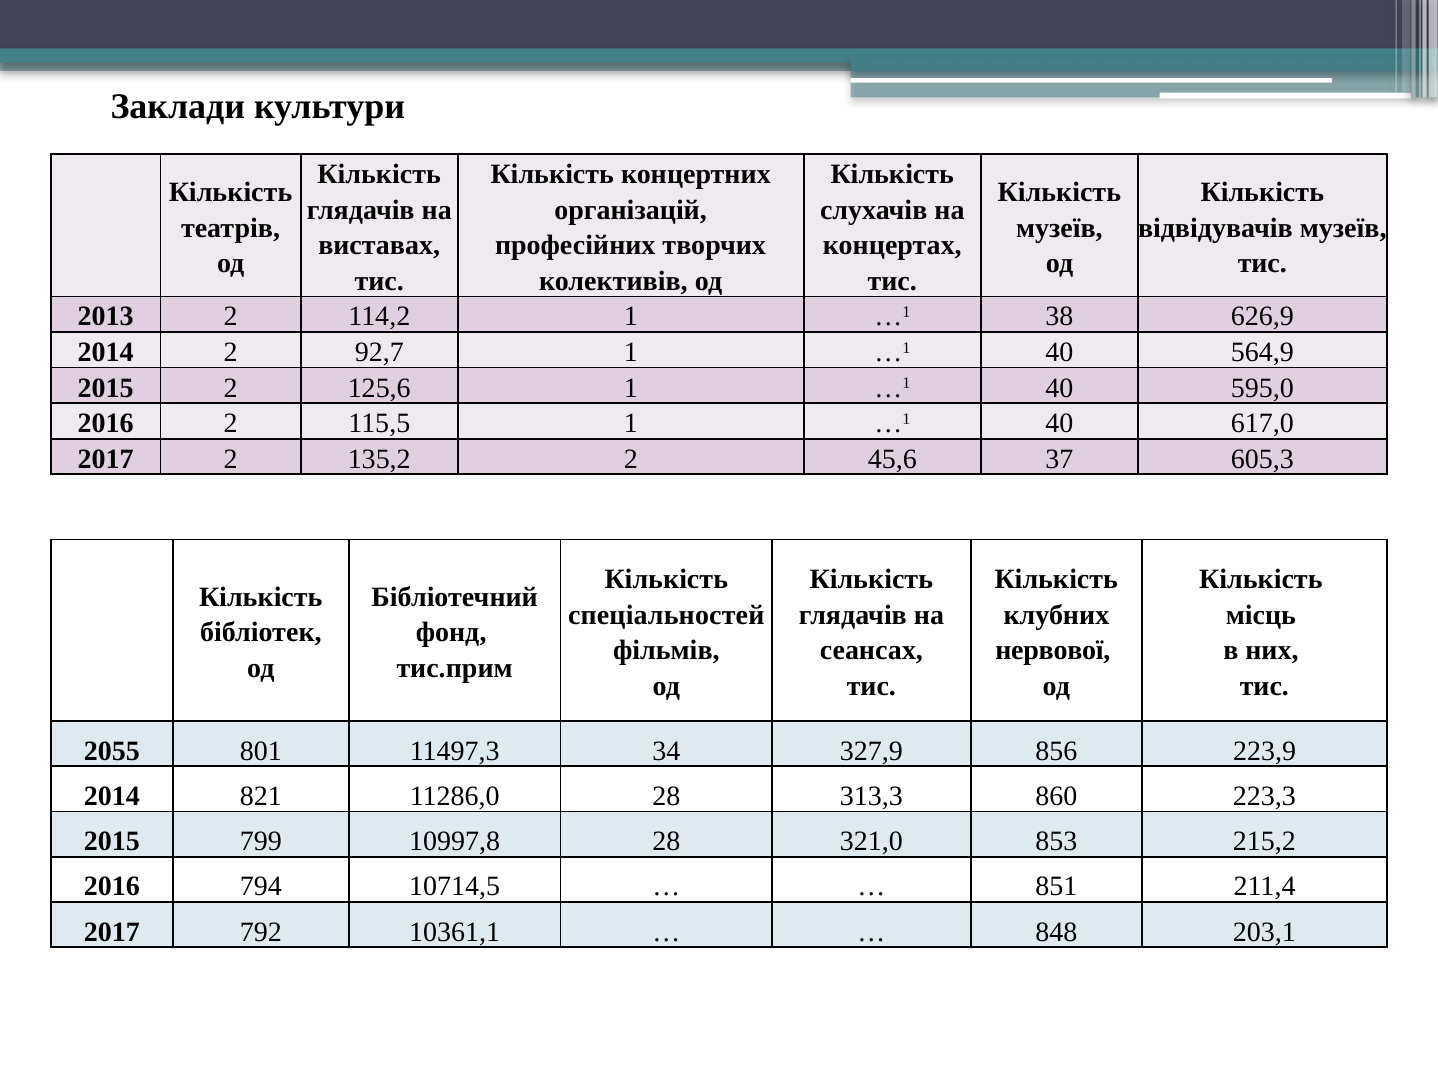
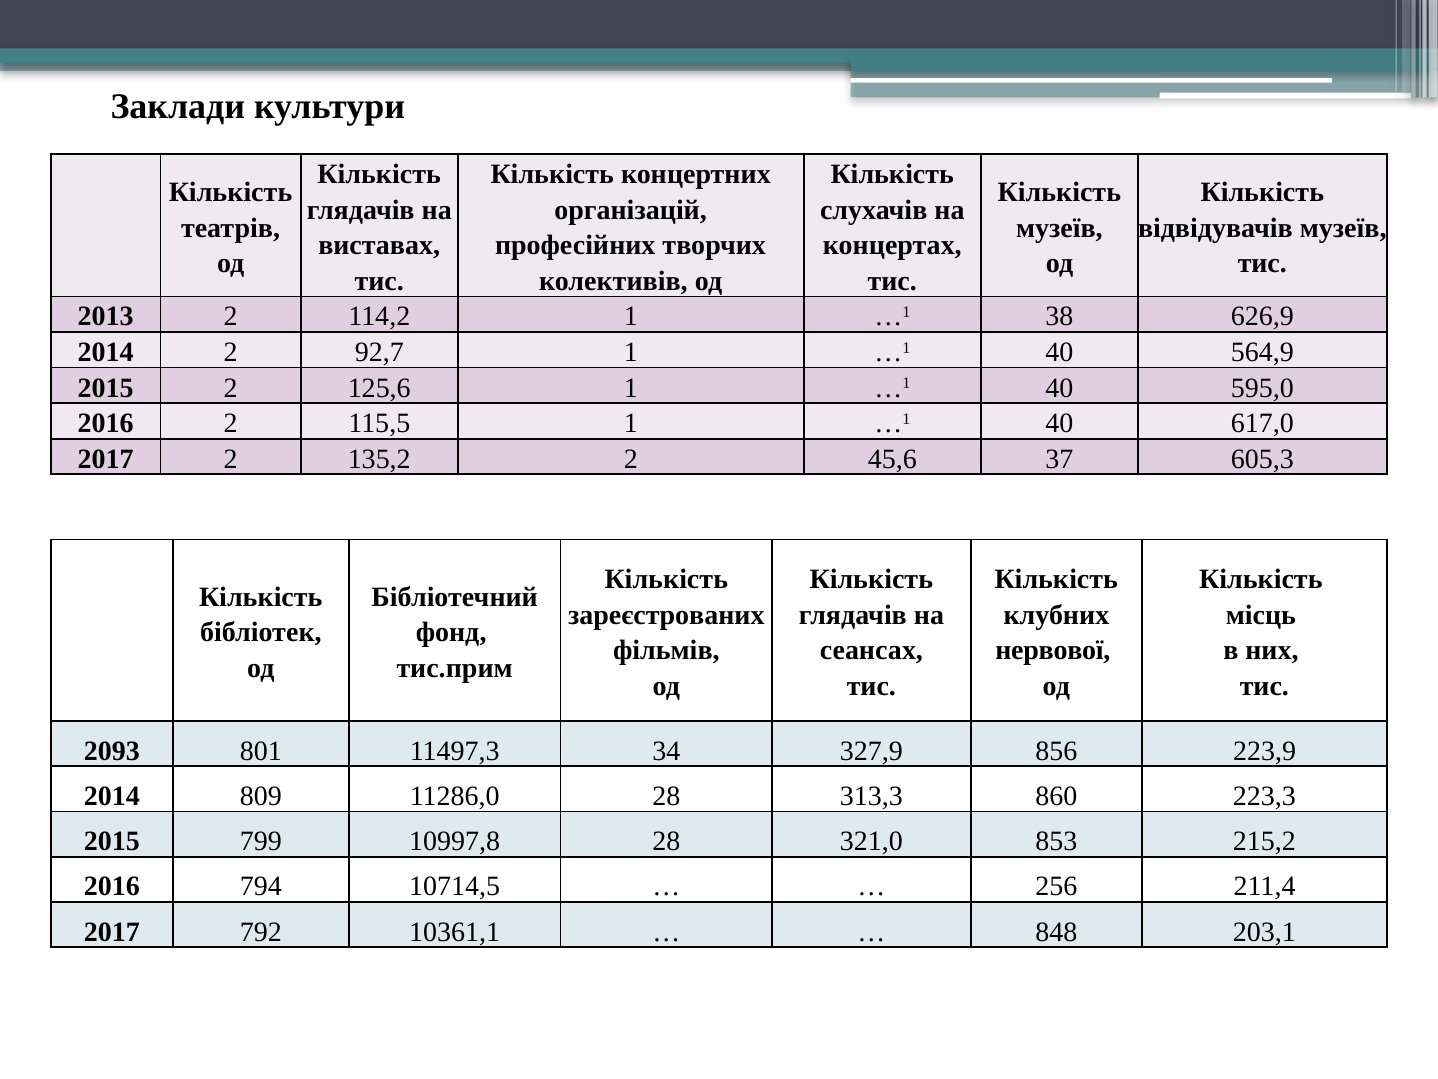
спеціальностей: спеціальностей -> зареєстрованих
2055: 2055 -> 2093
821: 821 -> 809
851: 851 -> 256
